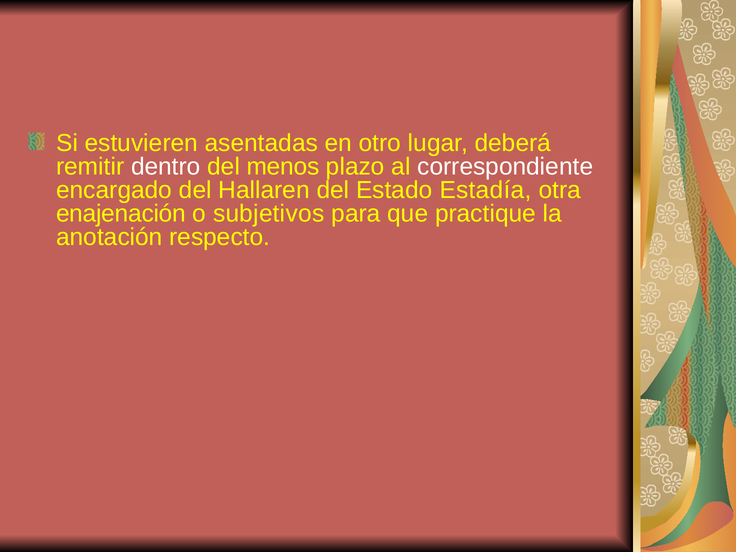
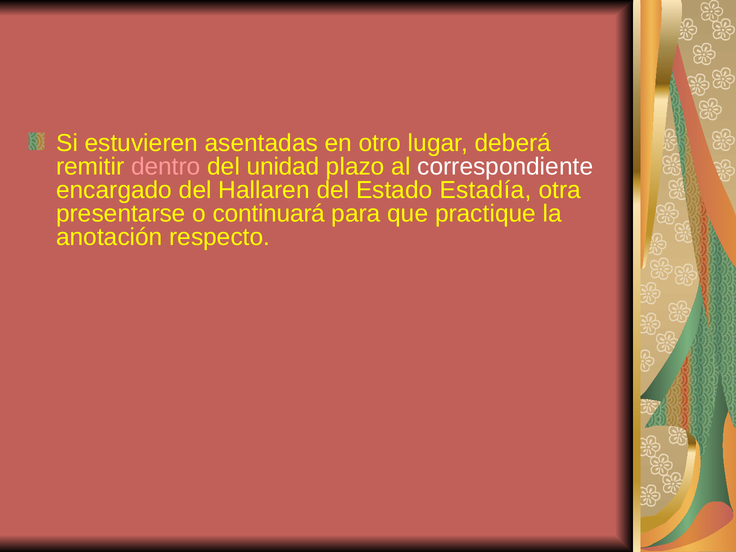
dentro colour: white -> pink
menos: menos -> unidad
enajenación: enajenación -> presentarse
subjetivos: subjetivos -> continuará
